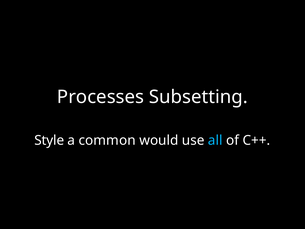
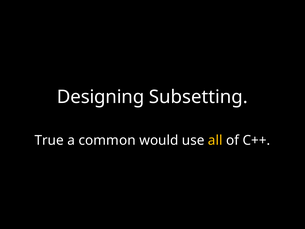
Processes: Processes -> Designing
Style: Style -> True
all colour: light blue -> yellow
